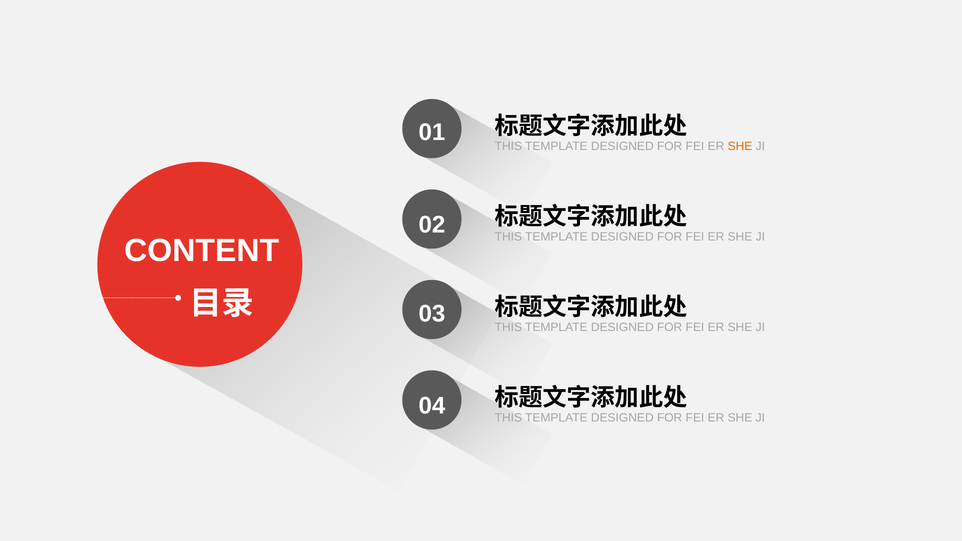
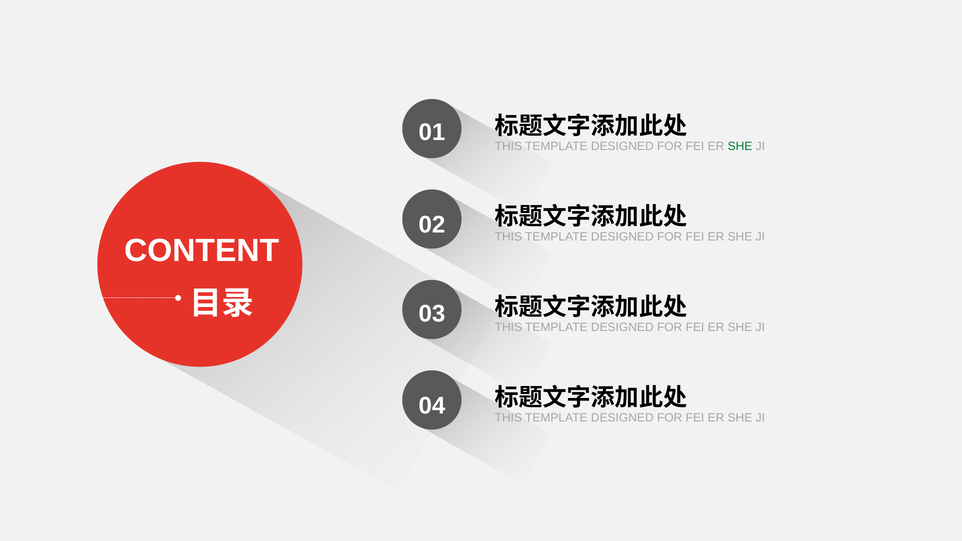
SHE at (740, 146) colour: orange -> green
